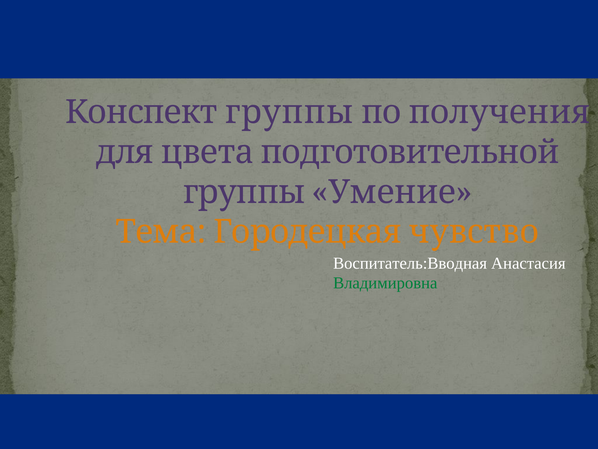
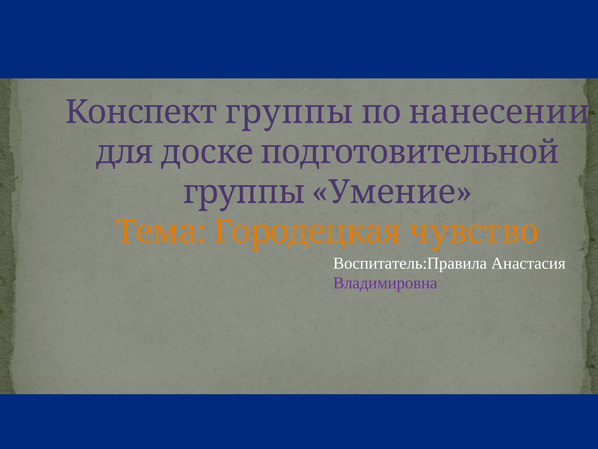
получения: получения -> нанесении
цвета: цвета -> доске
Воспитатель:Вводная: Воспитатель:Вводная -> Воспитатель:Правила
Владимировна colour: green -> purple
